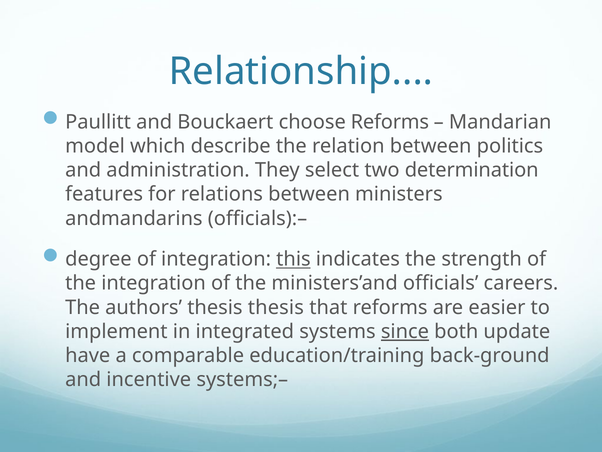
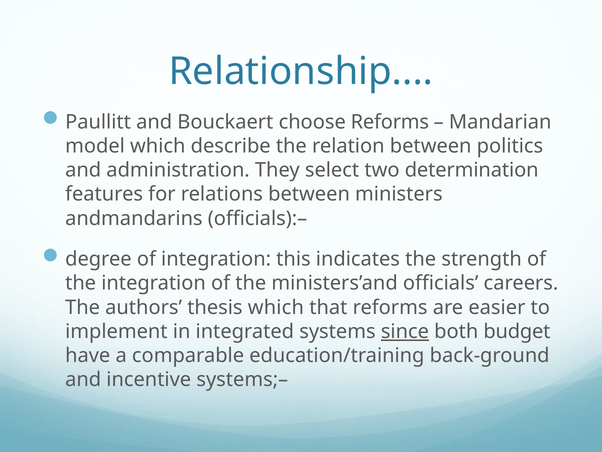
this underline: present -> none
thesis thesis: thesis -> which
update: update -> budget
